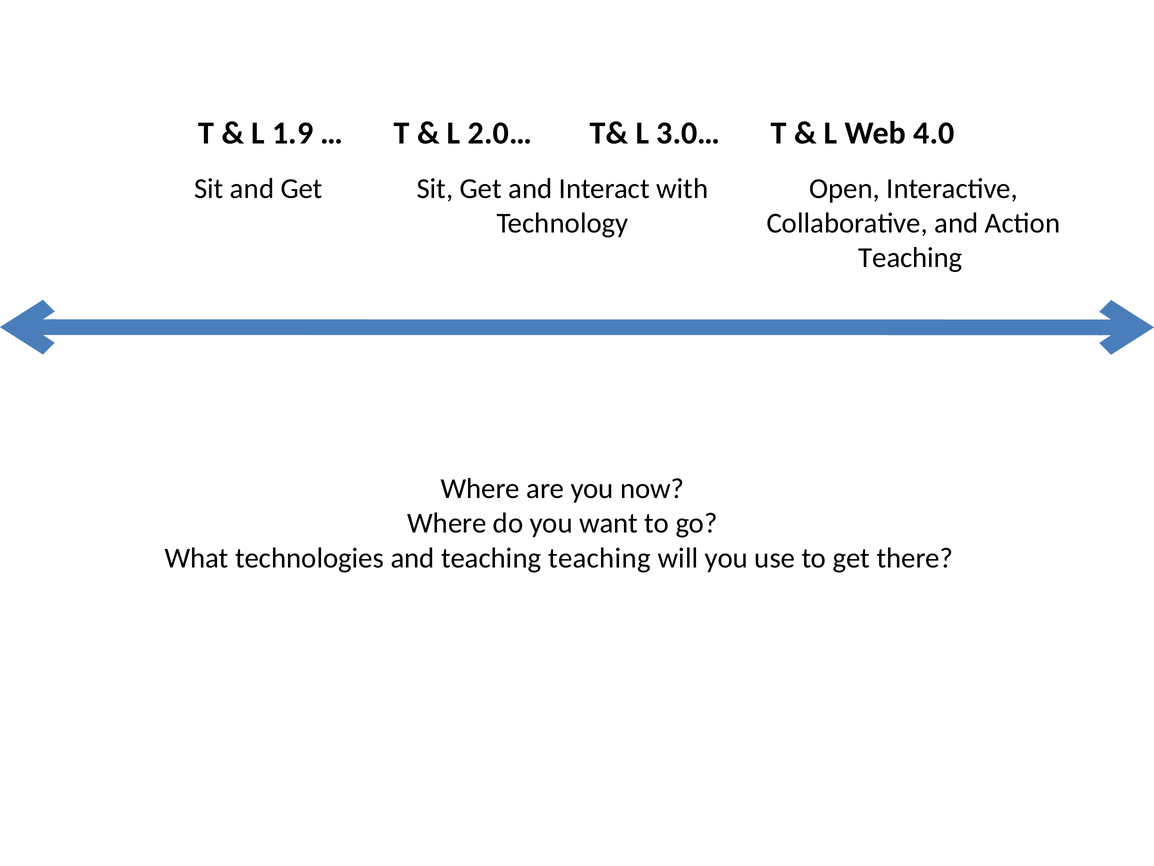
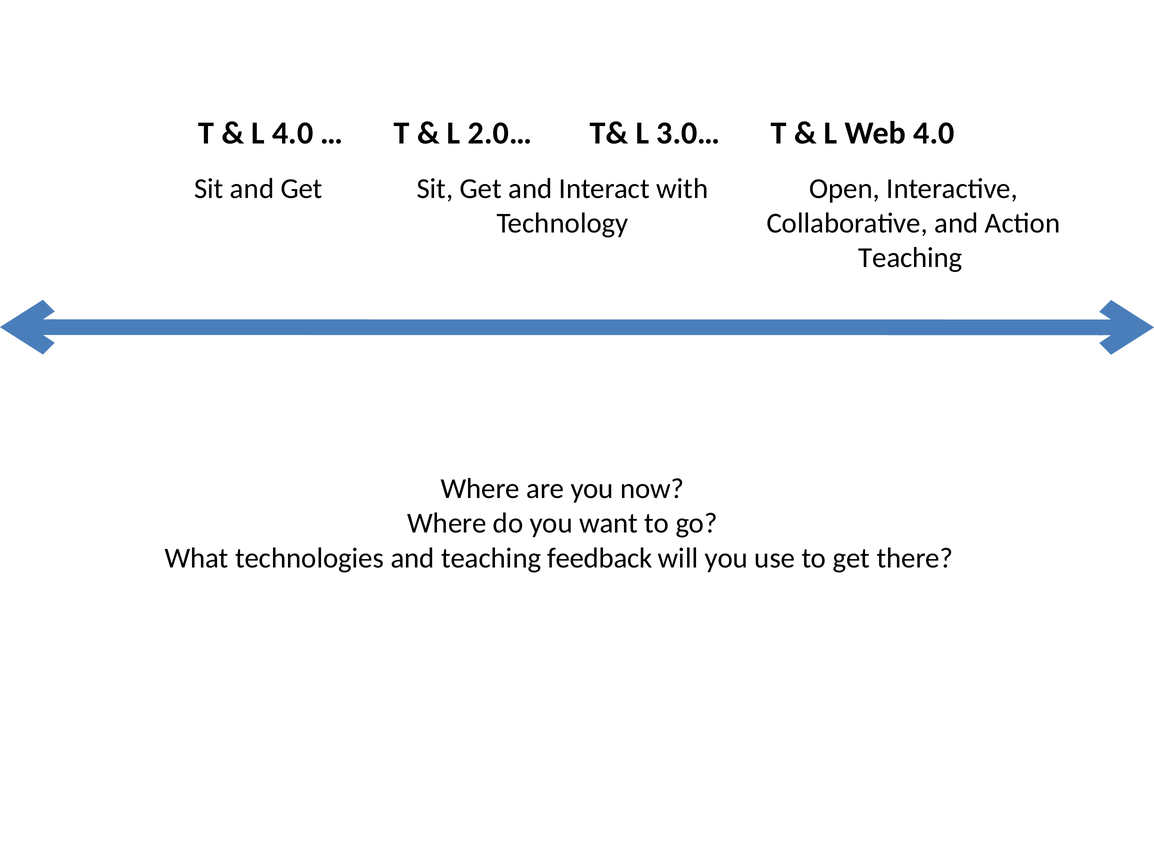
L 1.9: 1.9 -> 4.0
teaching teaching: teaching -> feedback
